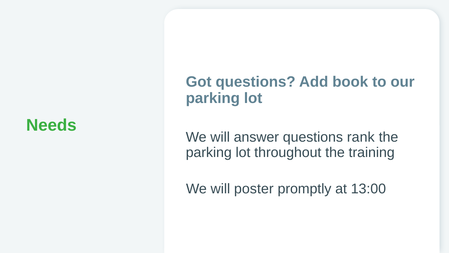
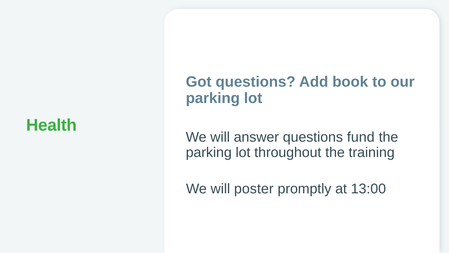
Needs: Needs -> Health
rank: rank -> fund
